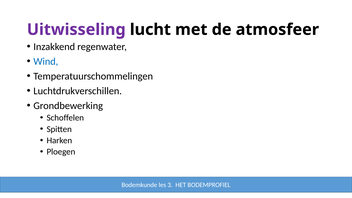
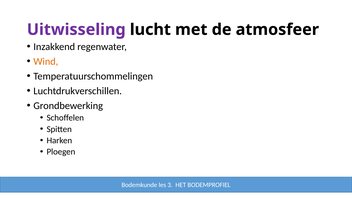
Wind colour: blue -> orange
